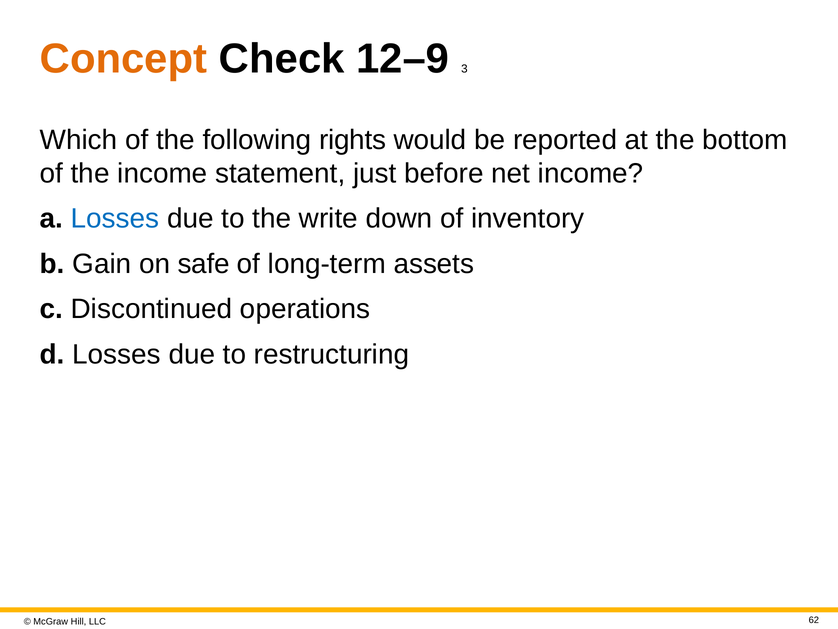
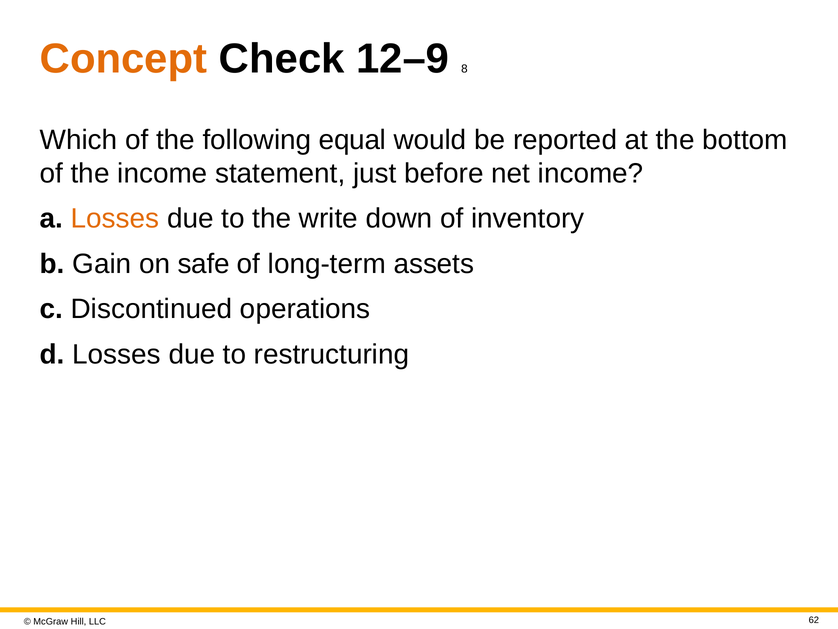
3: 3 -> 8
rights: rights -> equal
Losses at (115, 219) colour: blue -> orange
